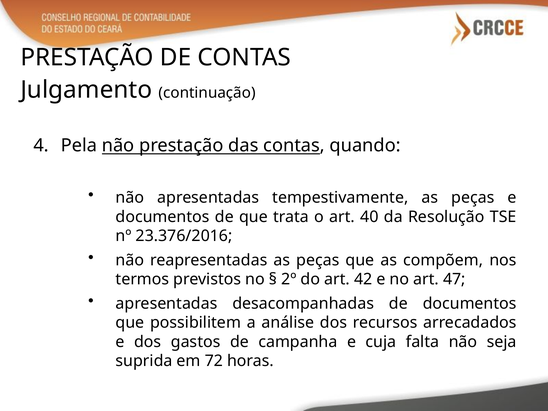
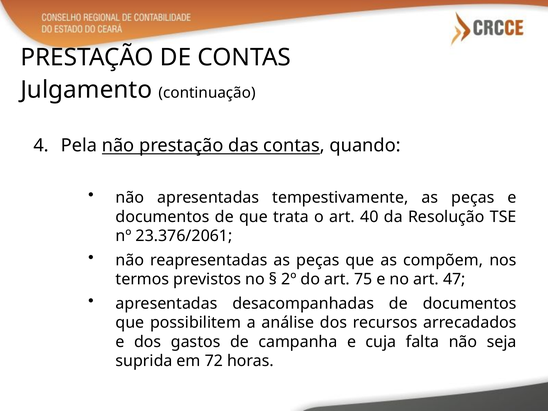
23.376/2016: 23.376/2016 -> 23.376/2061
42: 42 -> 75
